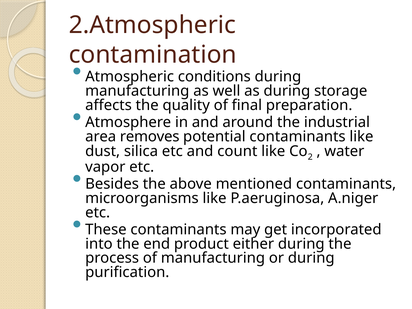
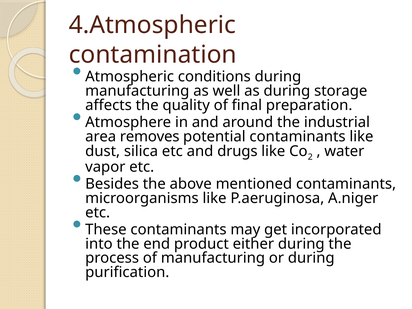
2.Atmospheric: 2.Atmospheric -> 4.Atmospheric
count: count -> drugs
